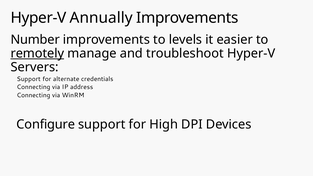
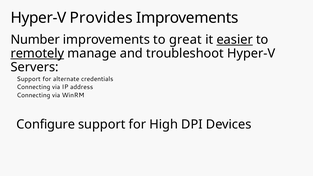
Annually: Annually -> Provides
levels: levels -> great
easier underline: none -> present
